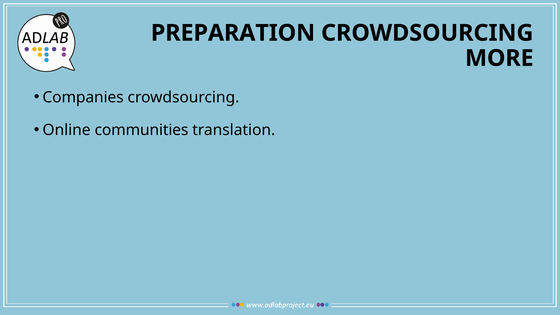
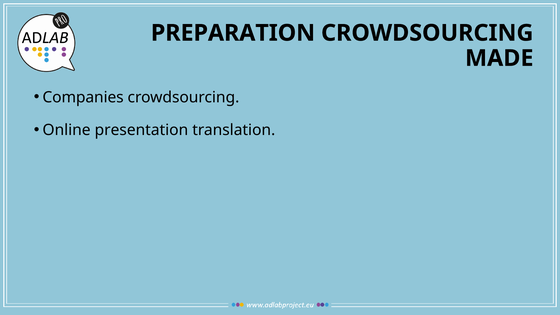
MORE: MORE -> MADE
communities: communities -> presentation
